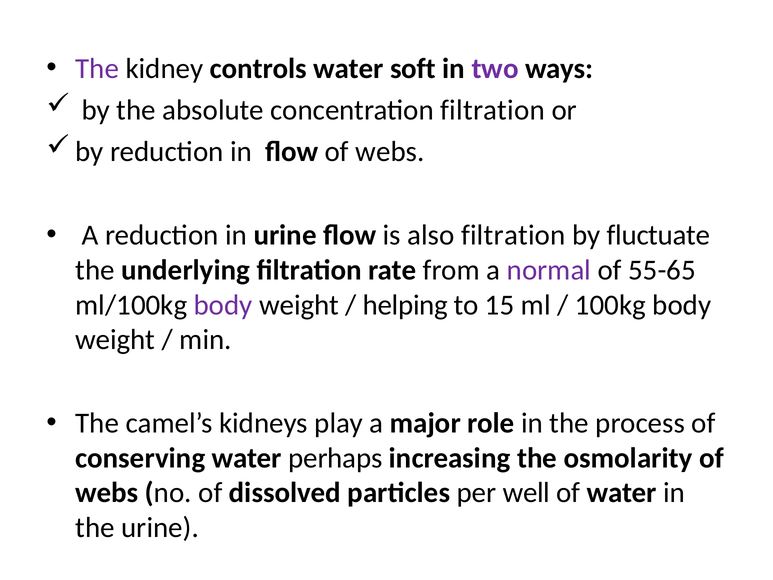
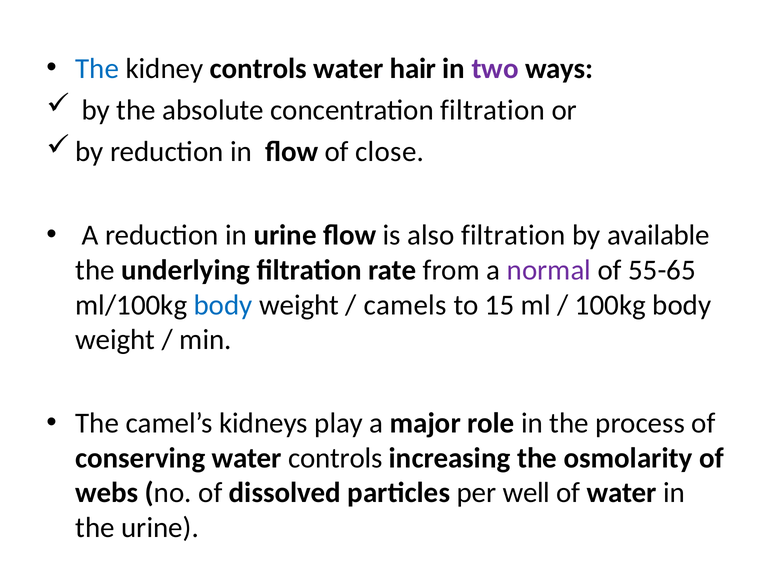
The at (97, 68) colour: purple -> blue
soft: soft -> hair
flow of webs: webs -> close
fluctuate: fluctuate -> available
body at (223, 305) colour: purple -> blue
helping: helping -> camels
water perhaps: perhaps -> controls
